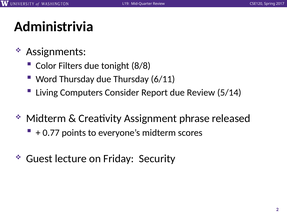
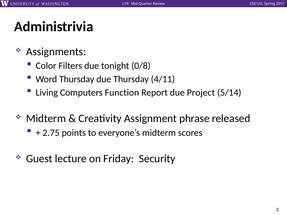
8/8: 8/8 -> 0/8
6/11: 6/11 -> 4/11
Consider: Consider -> Function
due Review: Review -> Project
0.77: 0.77 -> 2.75
